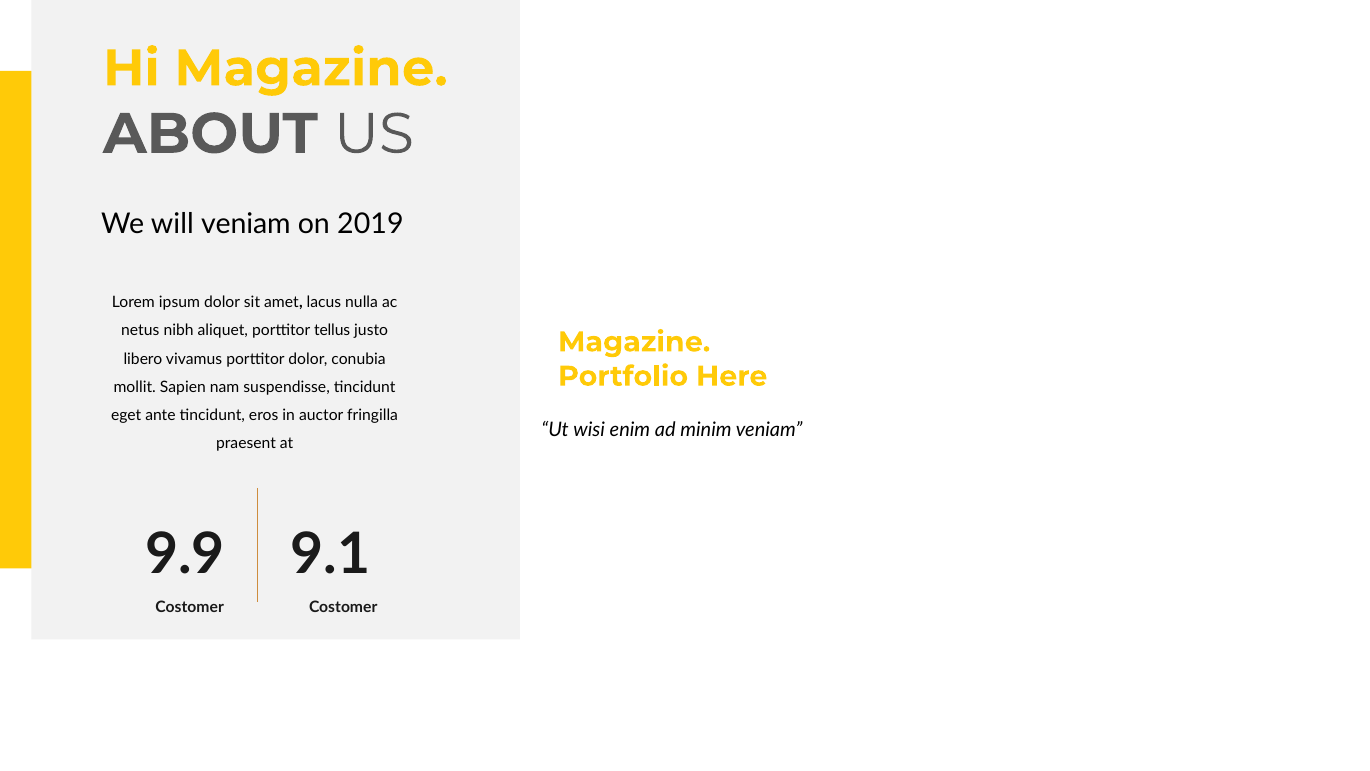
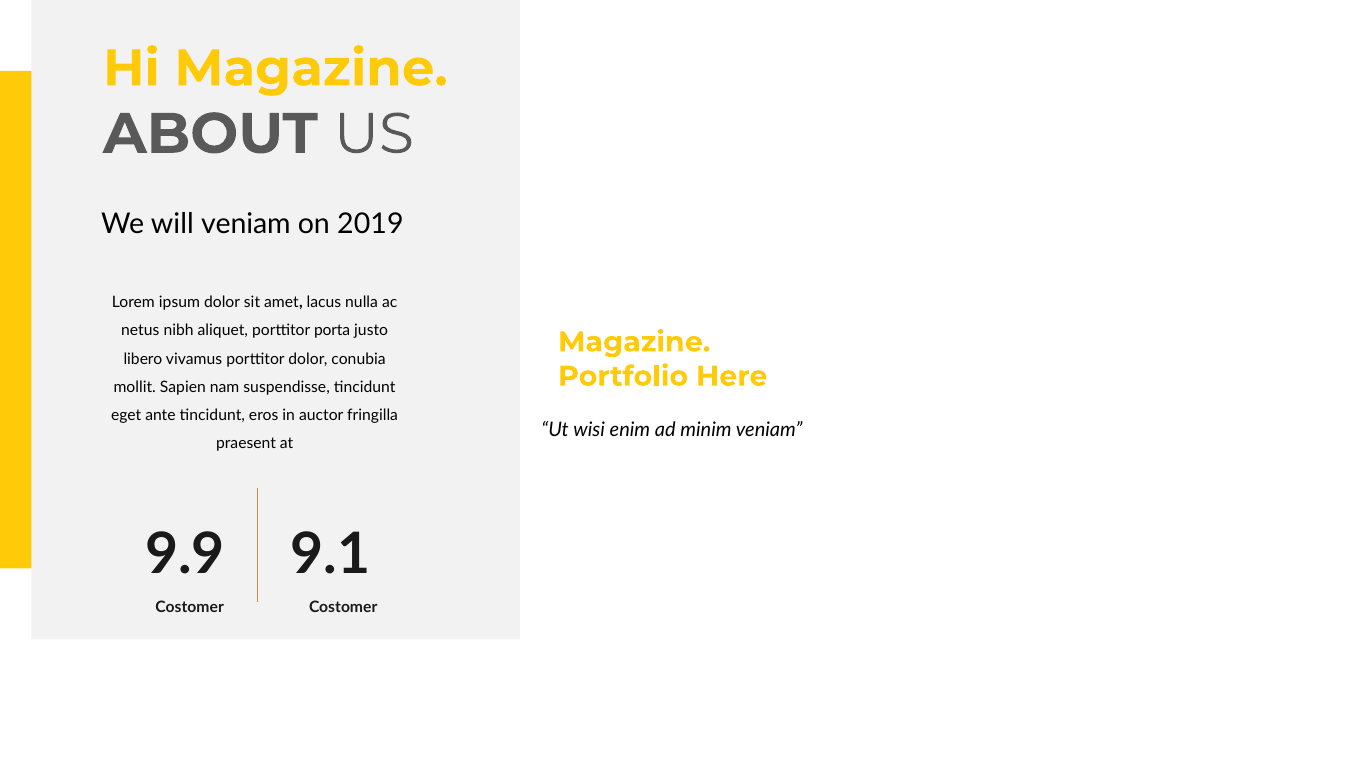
tellus: tellus -> porta
